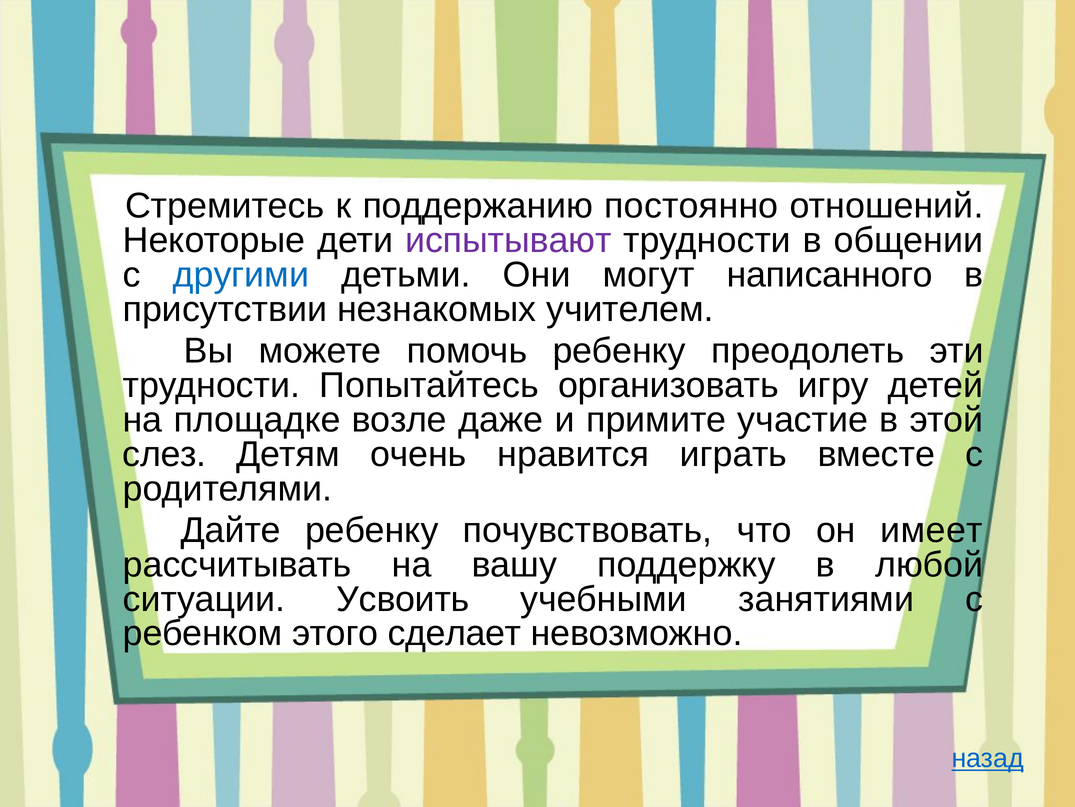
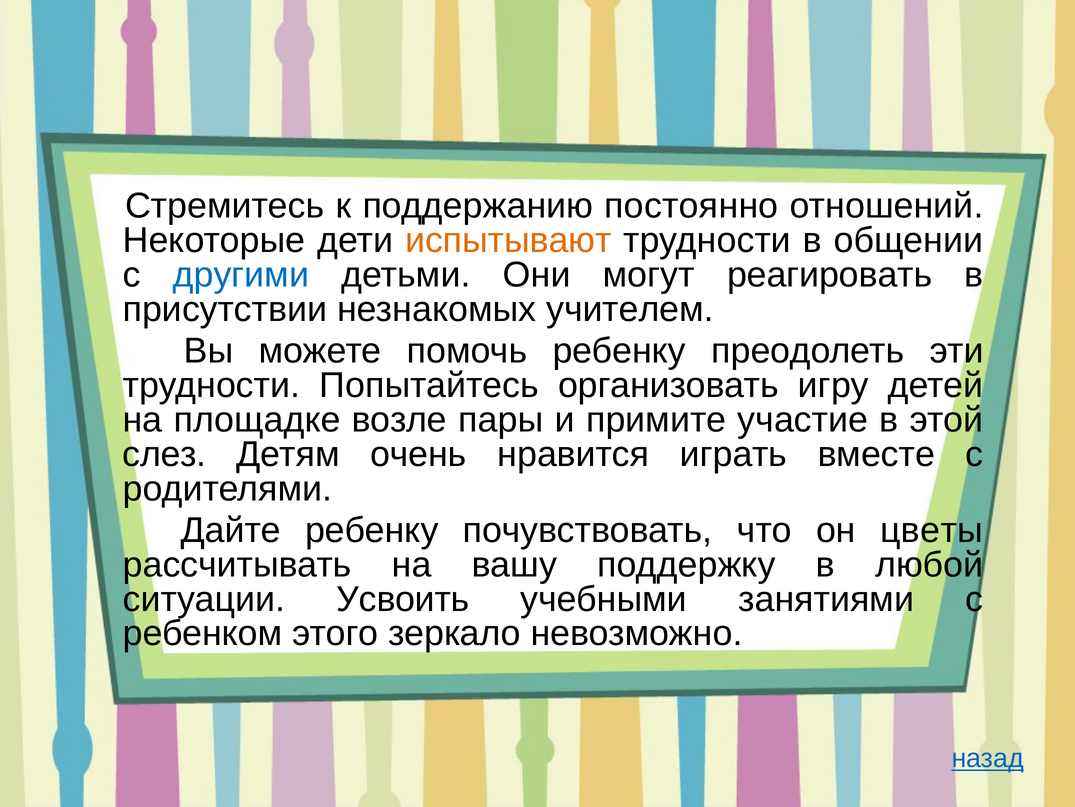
испытывают colour: purple -> orange
написанного: написанного -> реагировать
даже: даже -> пары
имеет: имеет -> цветы
сделает: сделает -> зеркало
